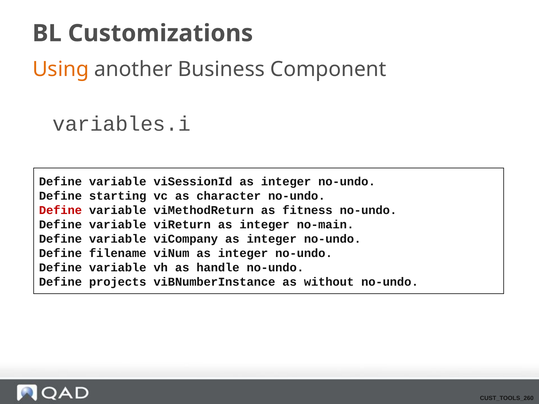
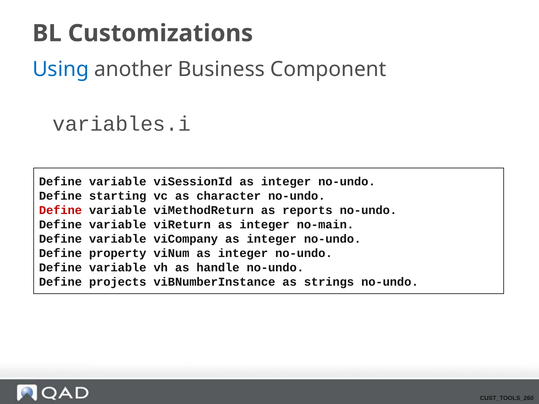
Using colour: orange -> blue
fitness: fitness -> reports
filename: filename -> property
without: without -> strings
